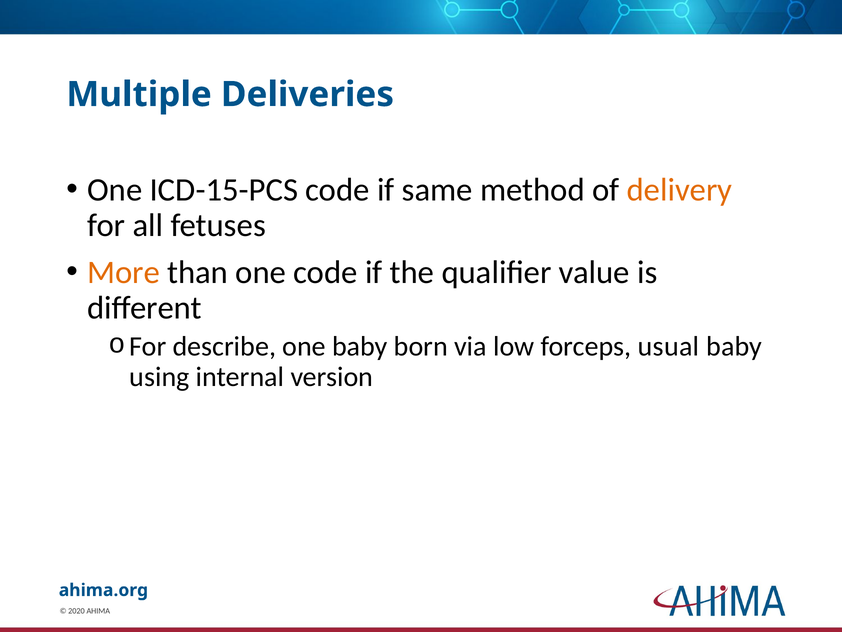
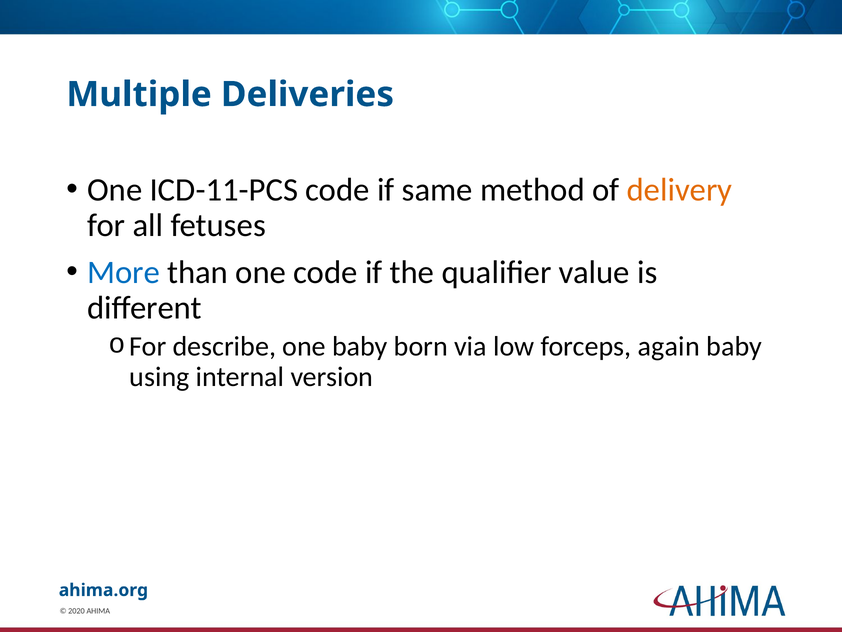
ICD-15-PCS: ICD-15-PCS -> ICD-11-PCS
More colour: orange -> blue
usual: usual -> again
